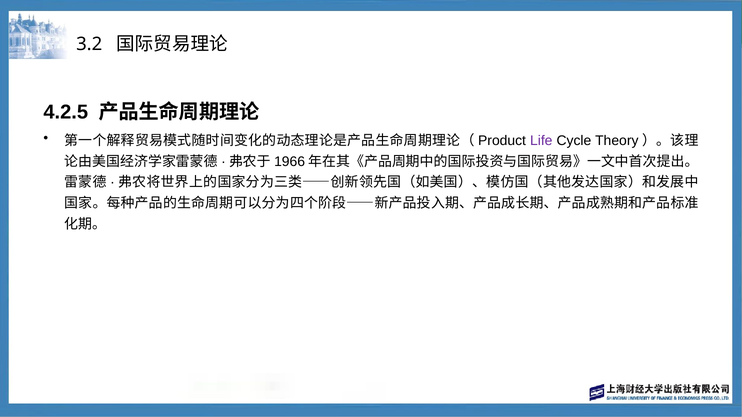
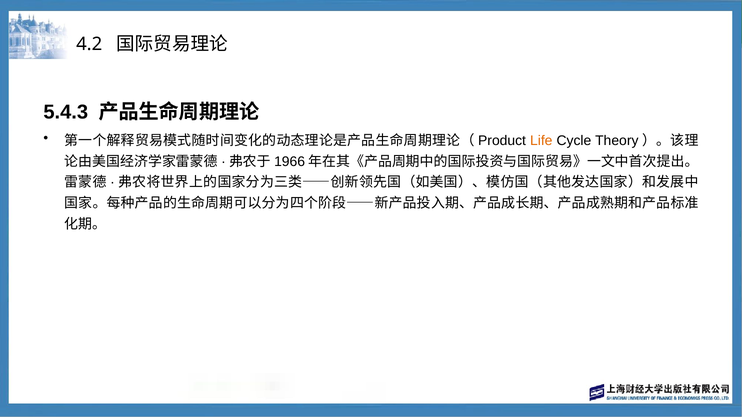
3.2: 3.2 -> 4.2
4.2.5: 4.2.5 -> 5.4.3
Life colour: purple -> orange
